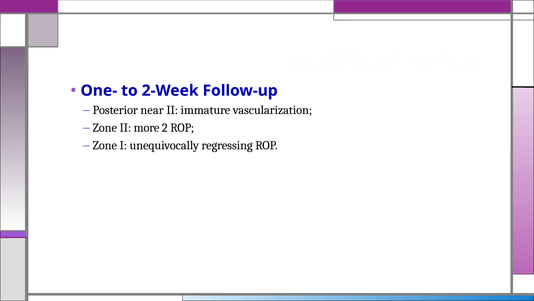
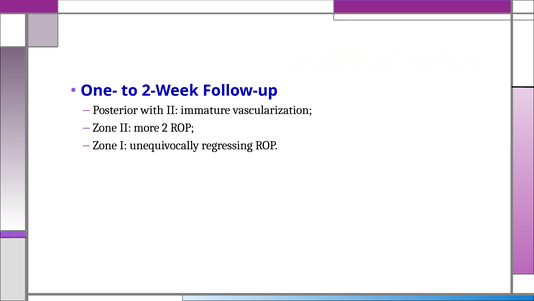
near: near -> with
